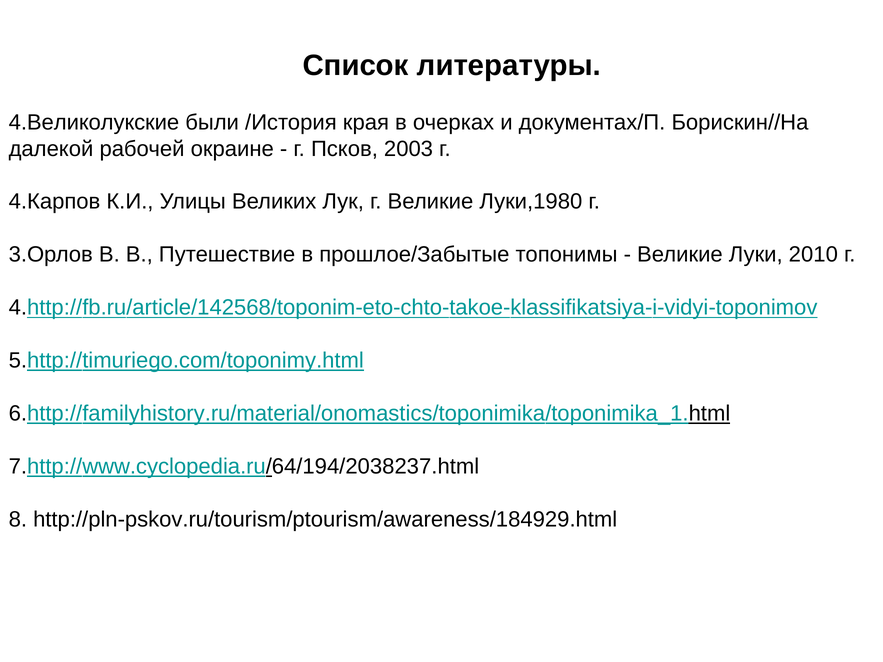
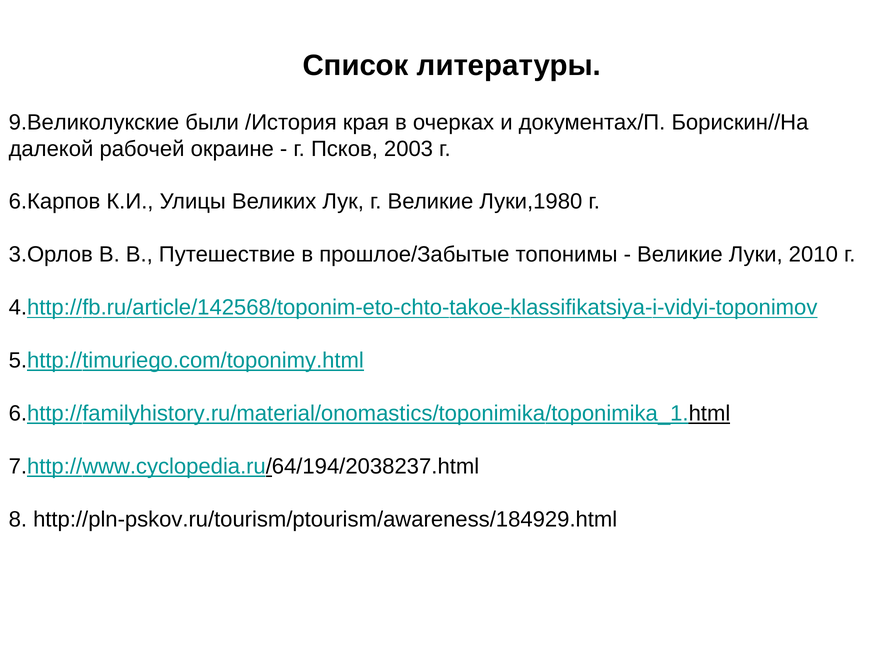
4.Великолукские: 4.Великолукские -> 9.Великолукские
4.Карпов: 4.Карпов -> 6.Карпов
